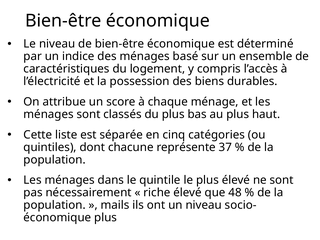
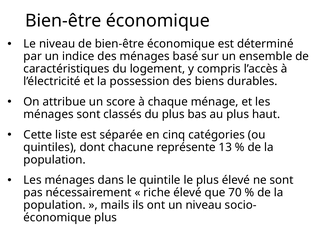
37: 37 -> 13
48: 48 -> 70
